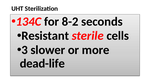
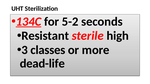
134C underline: none -> present
8-2: 8-2 -> 5-2
cells: cells -> high
slower: slower -> classes
